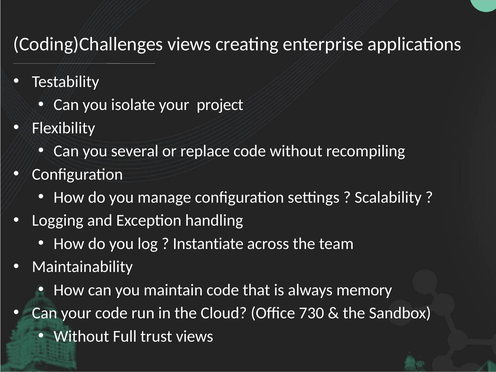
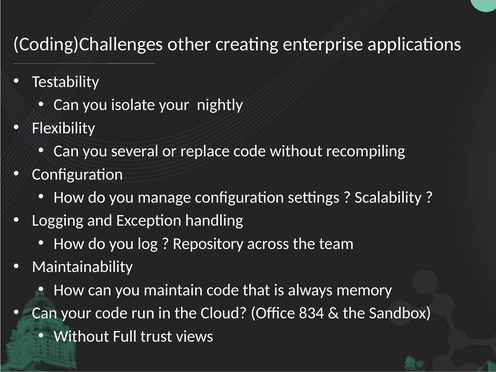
Coding)Challenges views: views -> other
project: project -> nightly
Instantiate: Instantiate -> Repository
730: 730 -> 834
